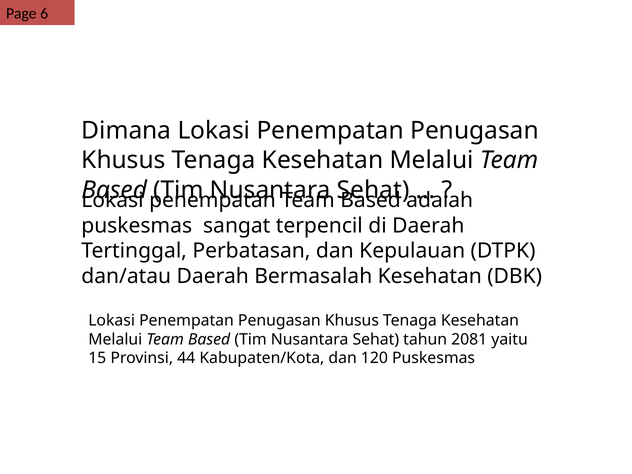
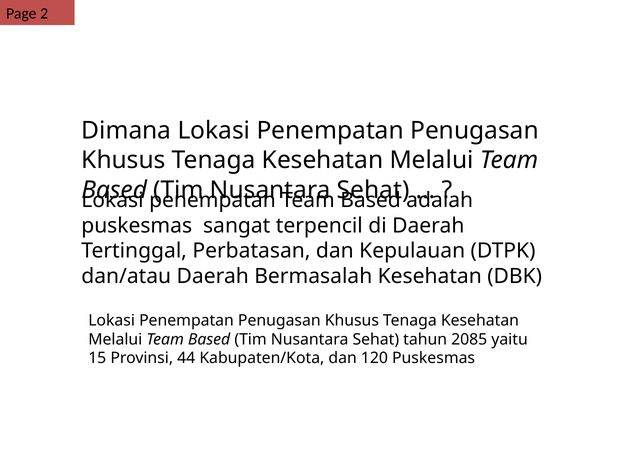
6: 6 -> 2
2081: 2081 -> 2085
